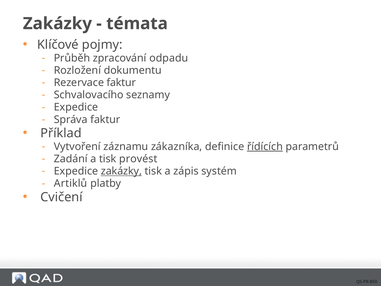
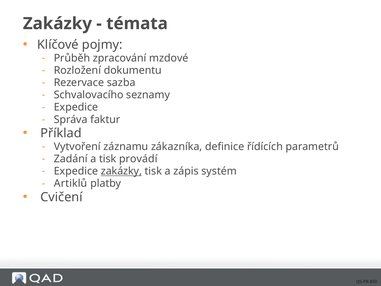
odpadu: odpadu -> mzdové
Rezervace faktur: faktur -> sazba
řídících underline: present -> none
provést: provést -> provádí
